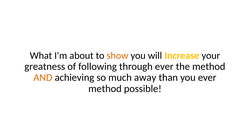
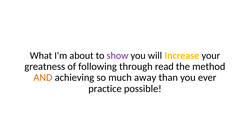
show colour: orange -> purple
through ever: ever -> read
method at (105, 89): method -> practice
